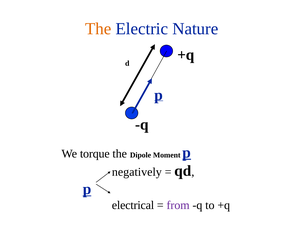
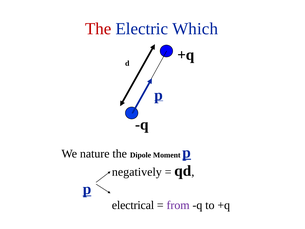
The at (98, 29) colour: orange -> red
Nature: Nature -> Which
torque: torque -> nature
